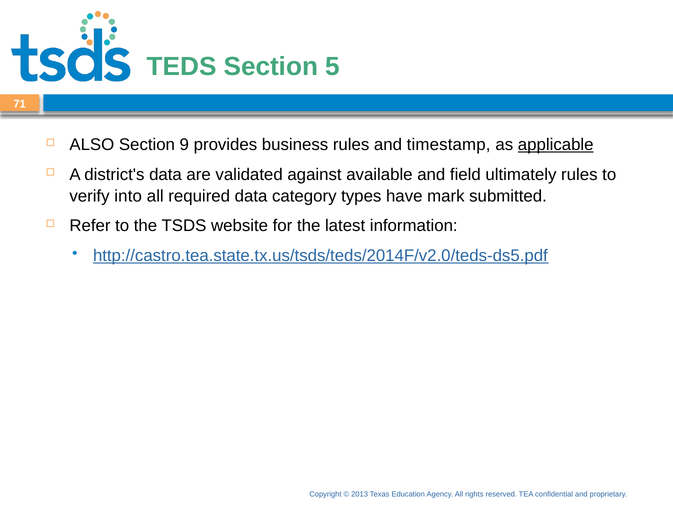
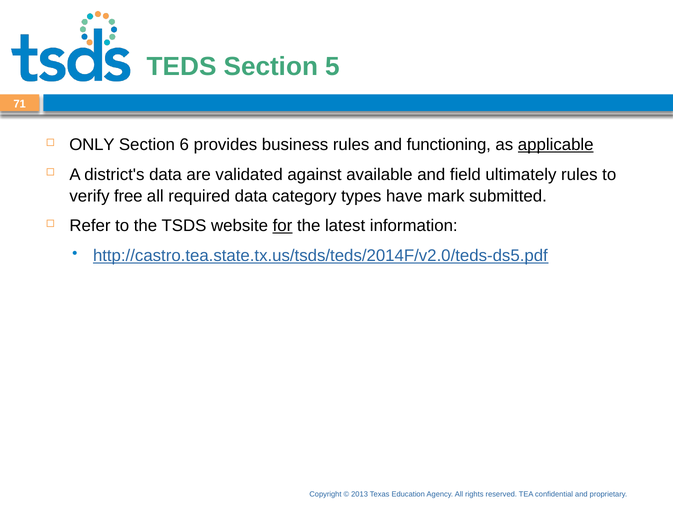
ALSO: ALSO -> ONLY
9: 9 -> 6
timestamp: timestamp -> functioning
into: into -> free
for underline: none -> present
